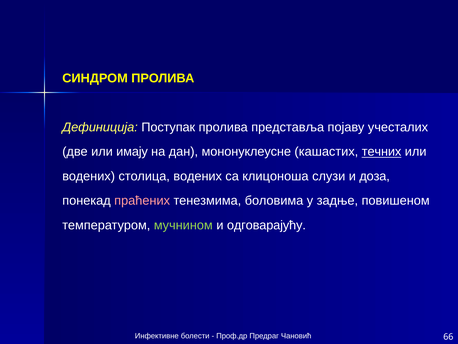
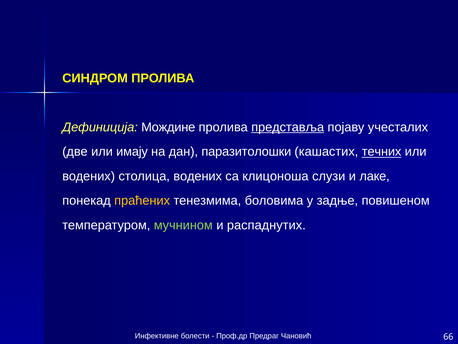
Поступак: Поступак -> Мождине
представља underline: none -> present
мононуклеусне: мононуклеусне -> паразитолошки
доза: доза -> лаке
праћених colour: pink -> yellow
одговарајућу: одговарајућу -> распаднутих
